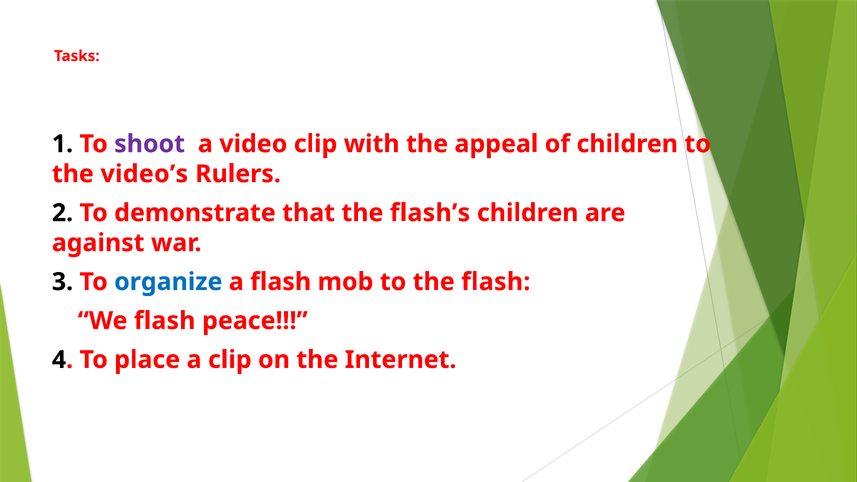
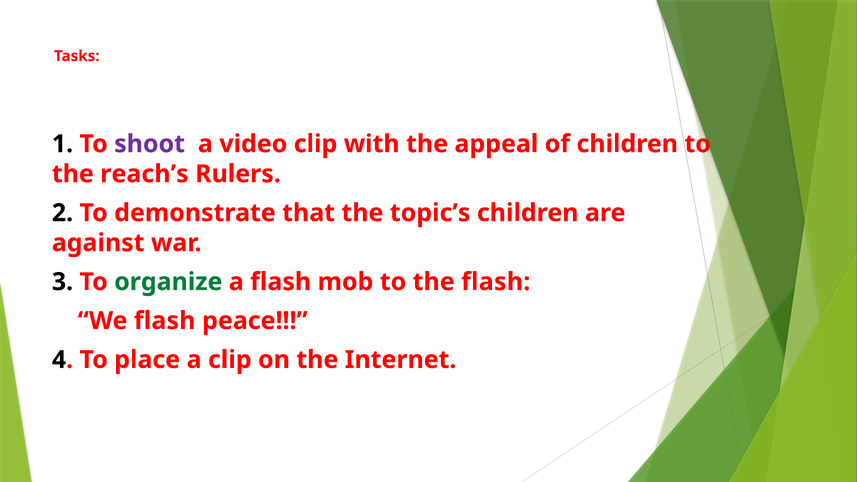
video’s: video’s -> reach’s
flash’s: flash’s -> topic’s
organize colour: blue -> green
